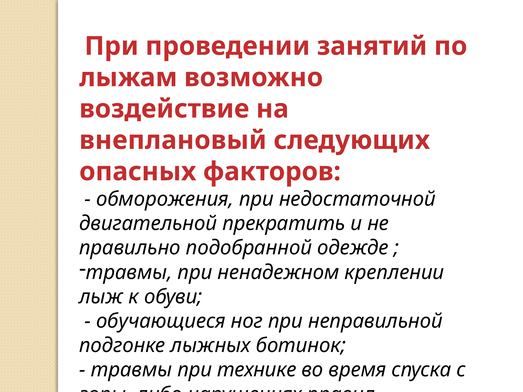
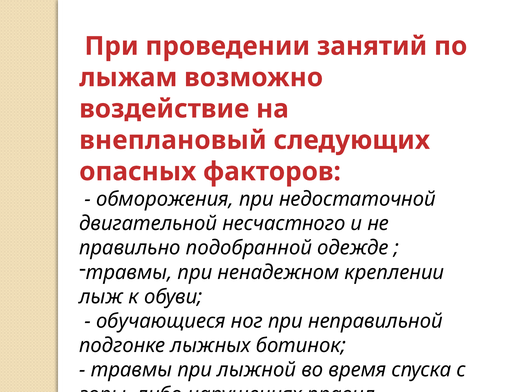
прекратить: прекратить -> несчастного
технике: технике -> лыжной
